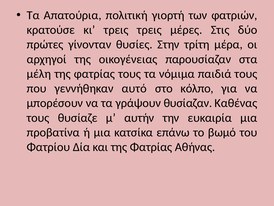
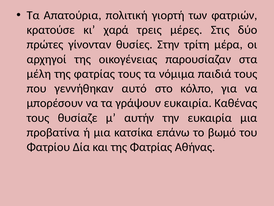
κι τρεις: τρεις -> χαρά
γράψουν θυσίαζαν: θυσίαζαν -> ευκαιρία
